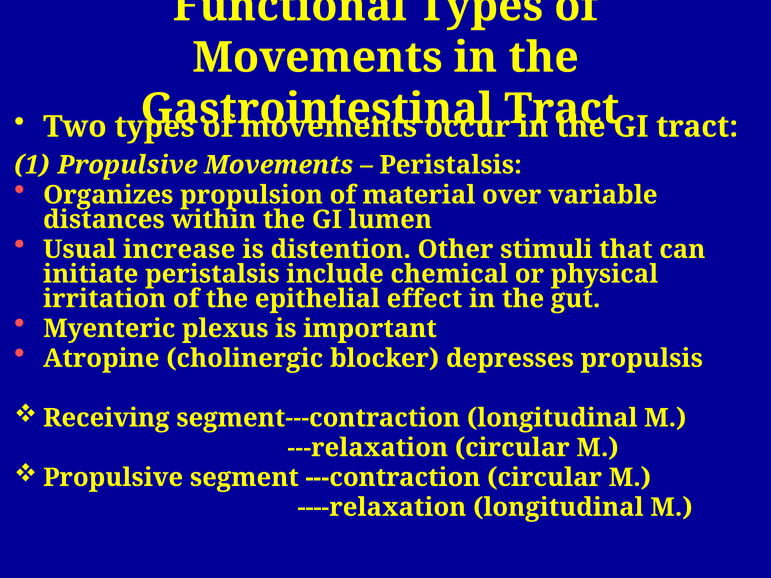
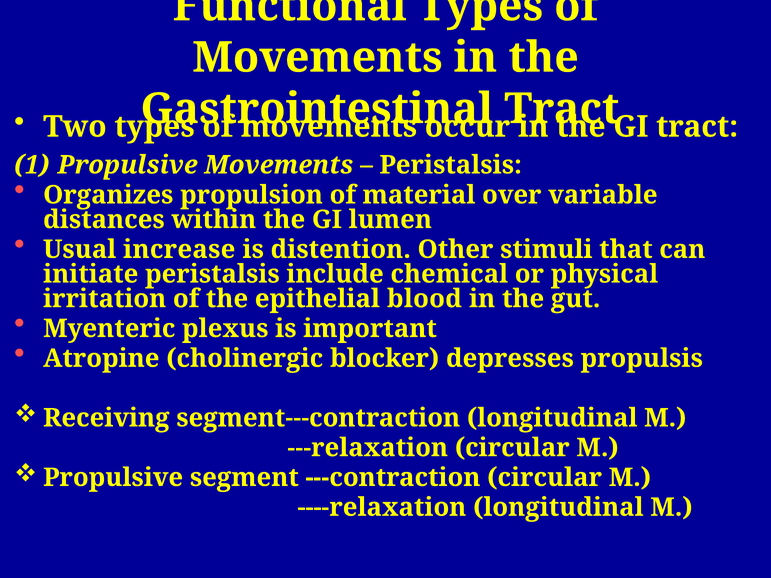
effect: effect -> blood
